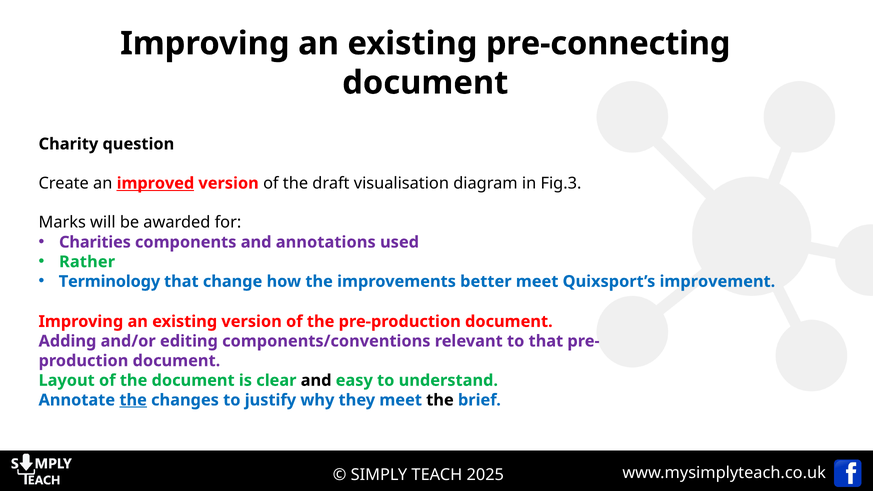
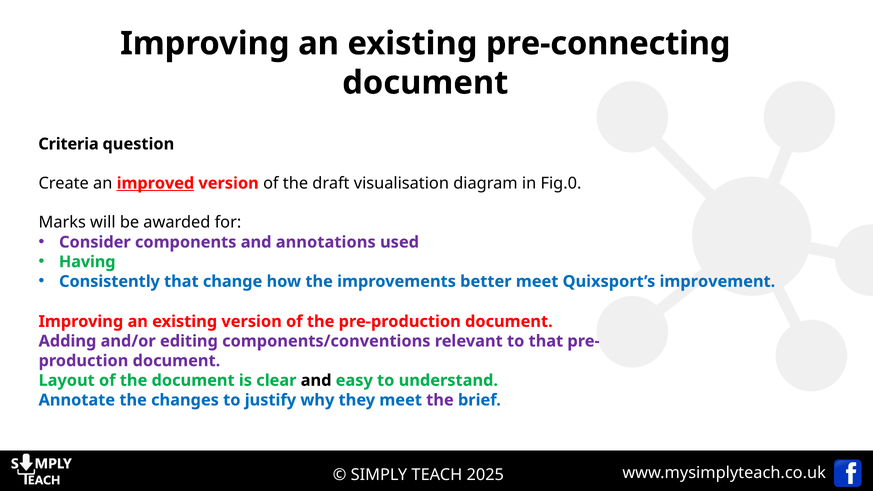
Charity: Charity -> Criteria
Fig.3: Fig.3 -> Fig.0
Charities: Charities -> Consider
Rather: Rather -> Having
Terminology: Terminology -> Consistently
the at (133, 400) underline: present -> none
the at (440, 400) colour: black -> purple
